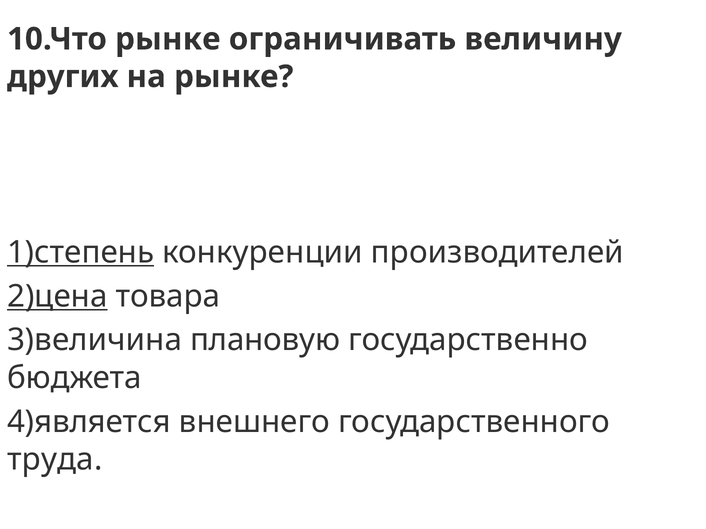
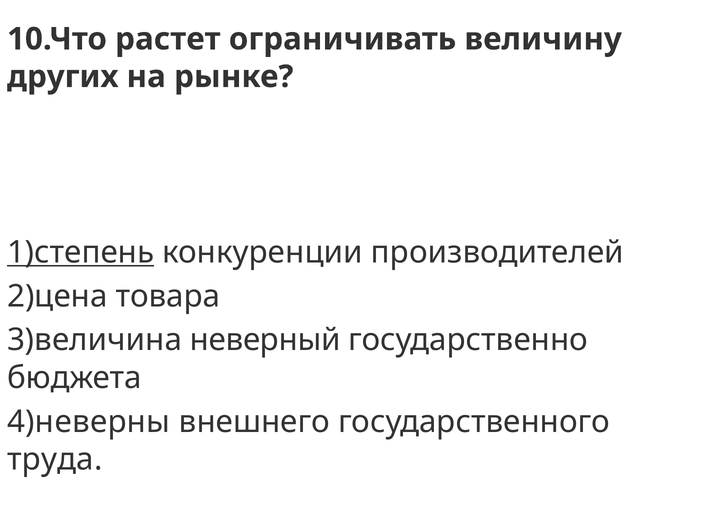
10.Что рынке: рынке -> растет
2)цена underline: present -> none
плановую: плановую -> неверный
4)является: 4)является -> 4)неверны
